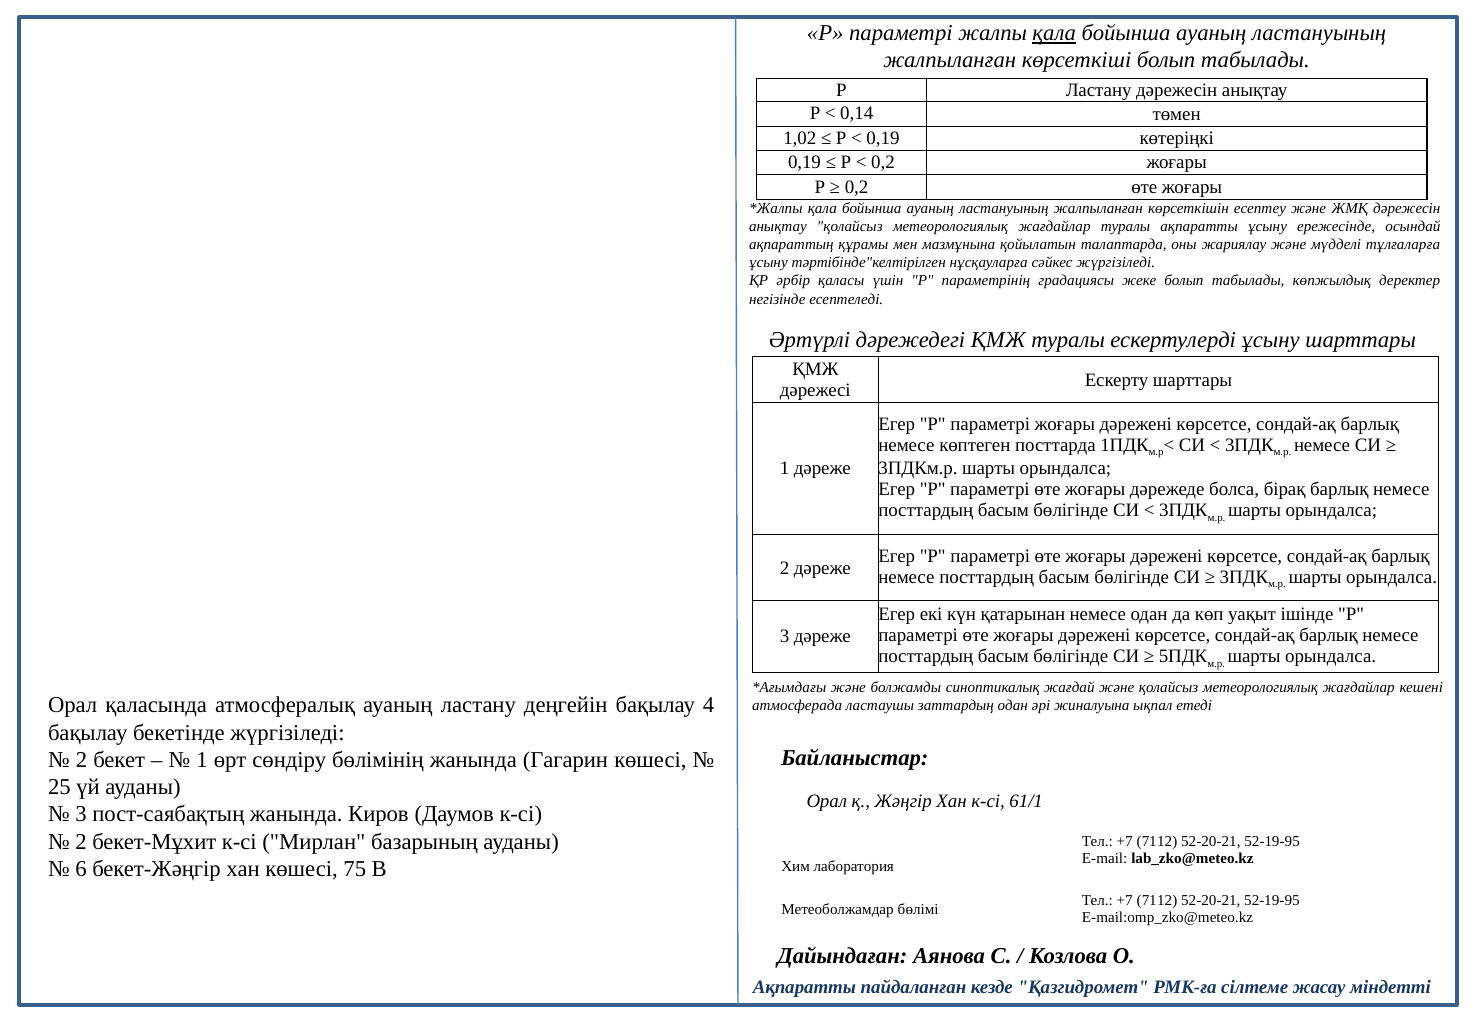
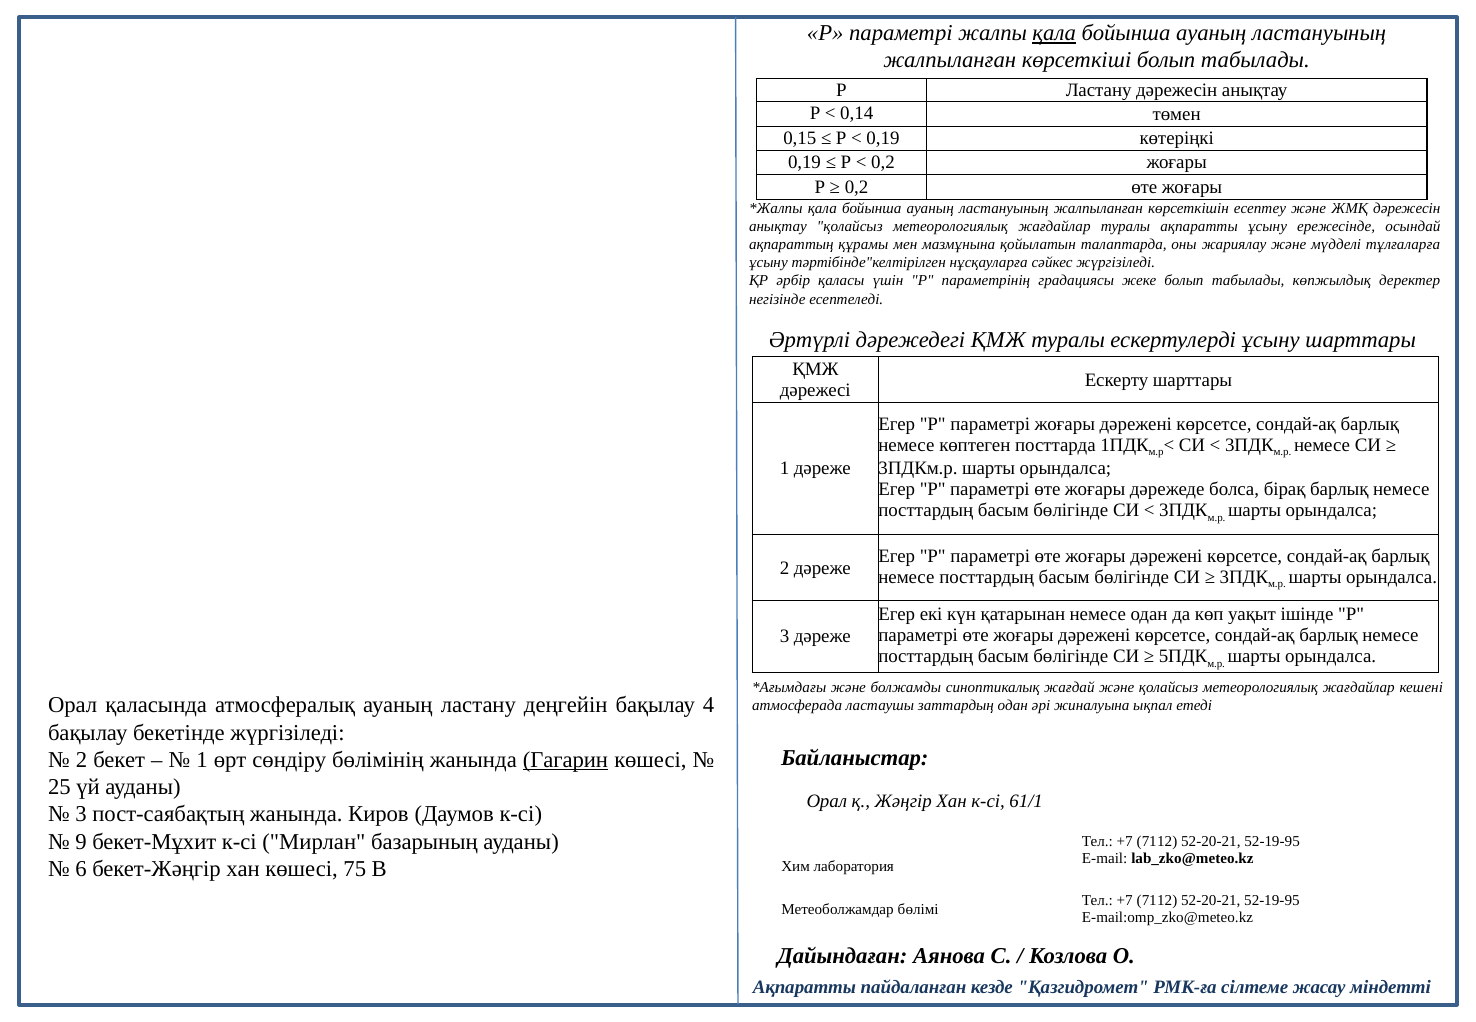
1,02: 1,02 -> 0,15
Гагарин underline: none -> present
2 at (81, 842): 2 -> 9
